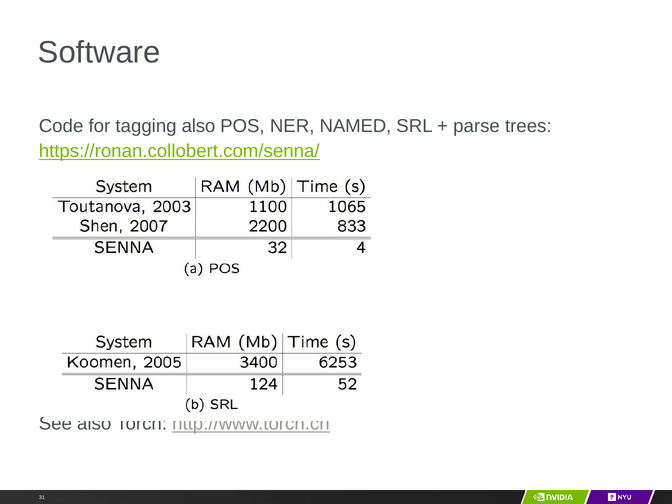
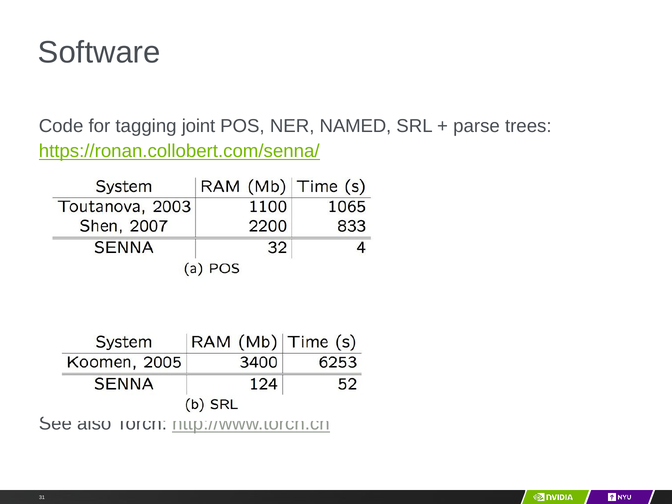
tagging also: also -> joint
